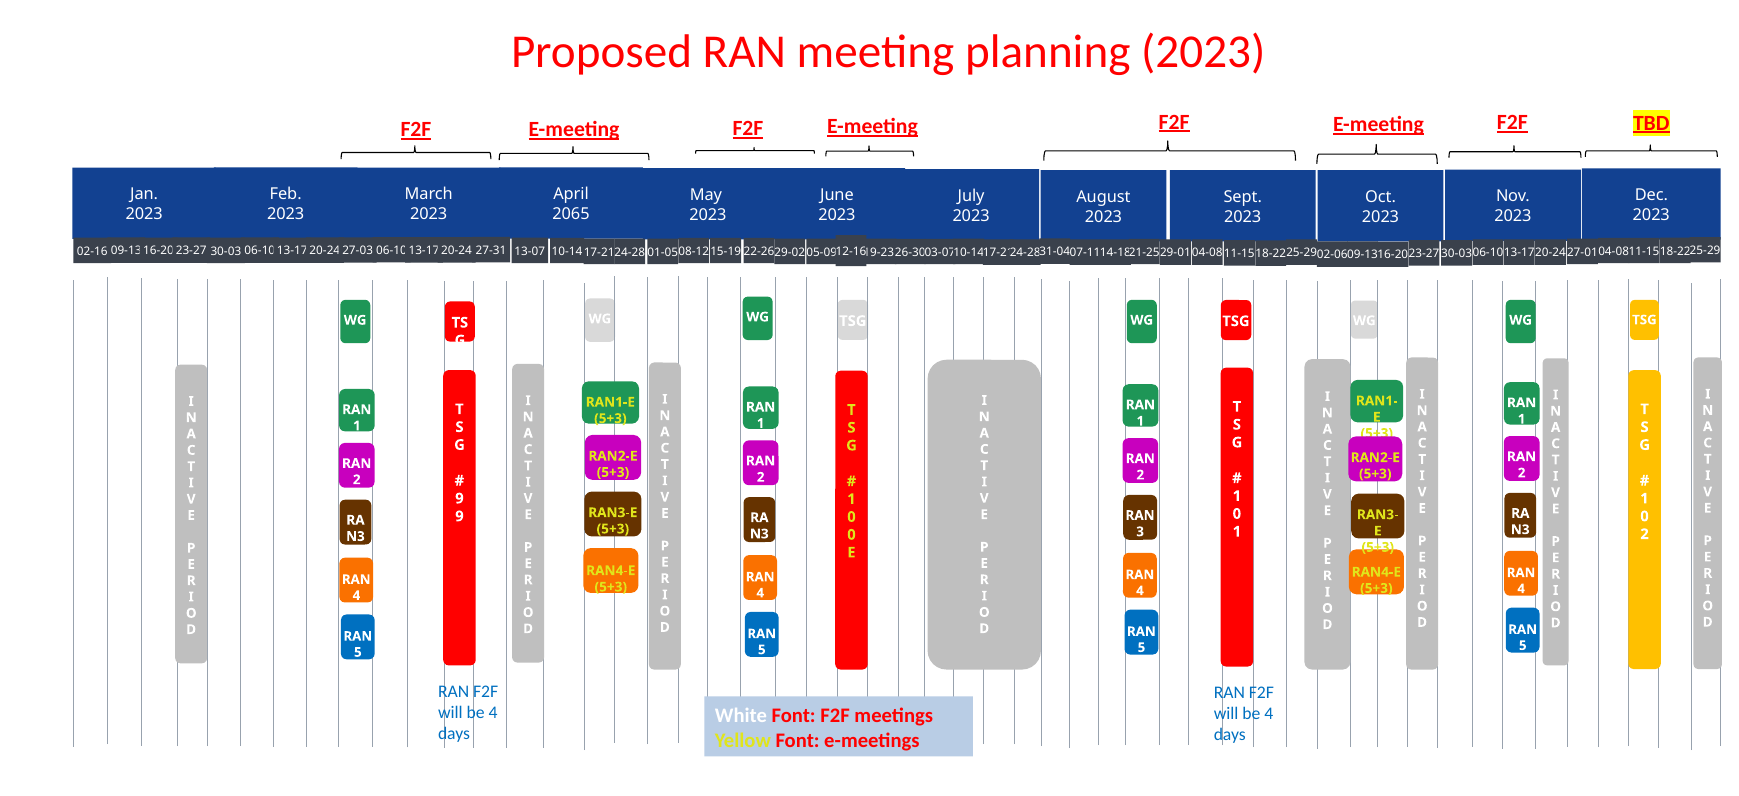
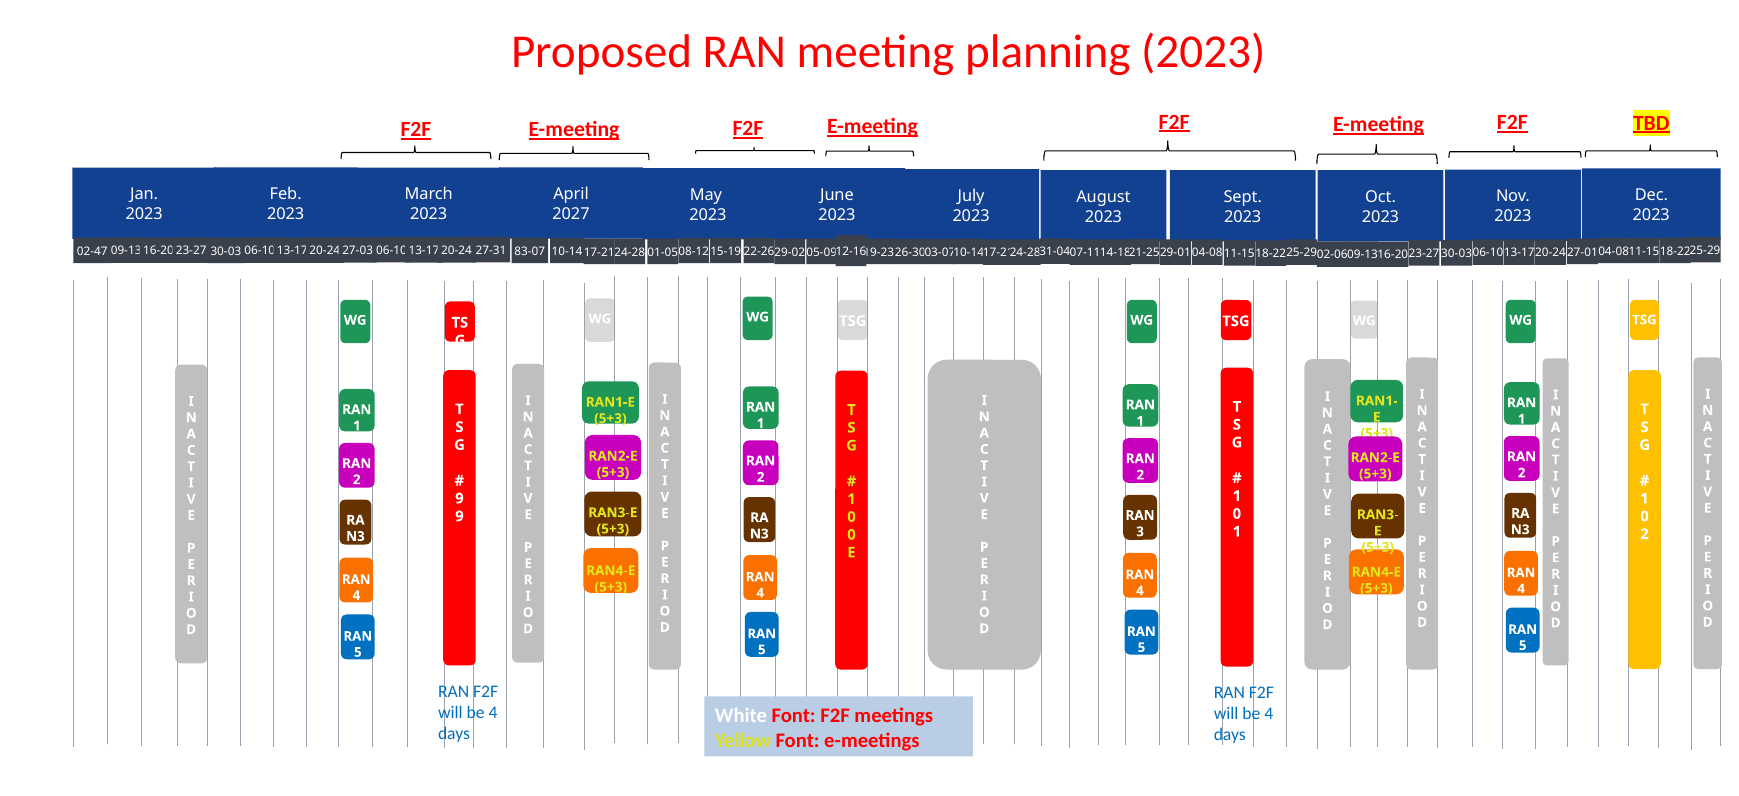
2065: 2065 -> 2027
02-16: 02-16 -> 02-47
13-07: 13-07 -> 83-07
